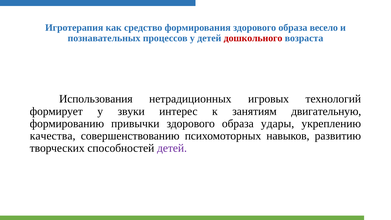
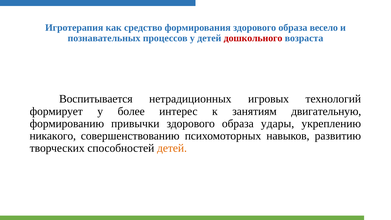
Использования: Использования -> Воспитывается
звуки: звуки -> более
качества: качества -> никакого
детей at (172, 148) colour: purple -> orange
